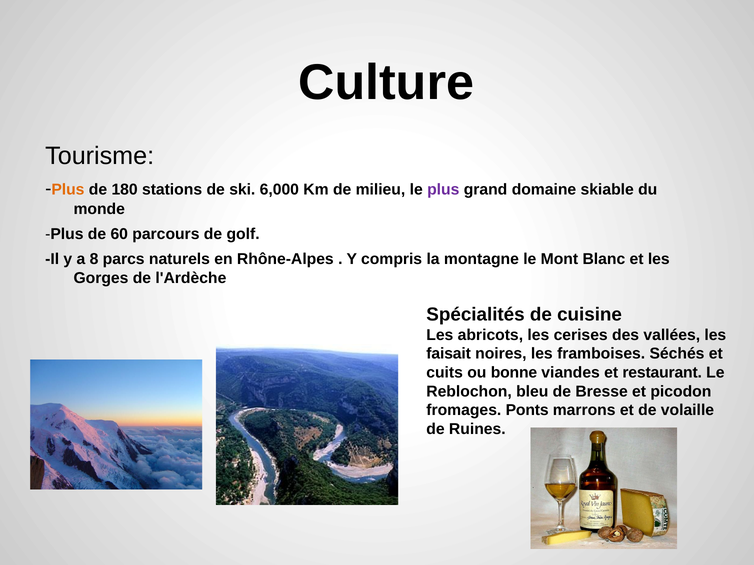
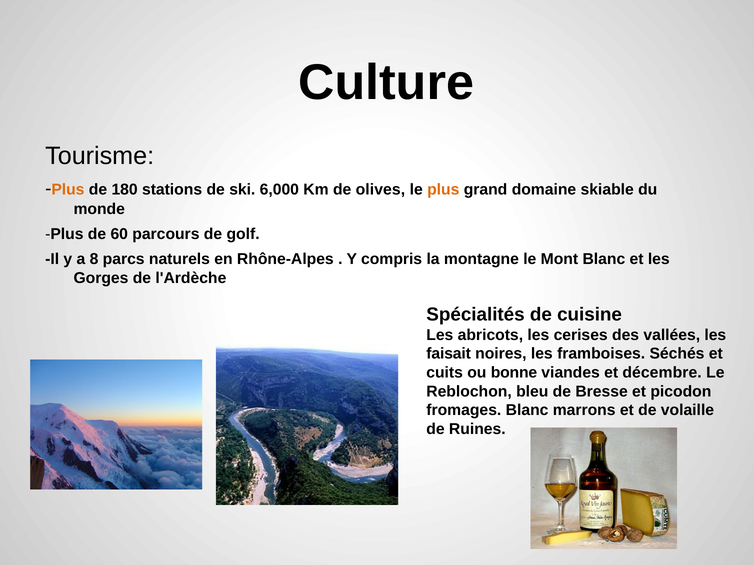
milieu: milieu -> olives
plus at (443, 190) colour: purple -> orange
restaurant: restaurant -> décembre
fromages Ponts: Ponts -> Blanc
